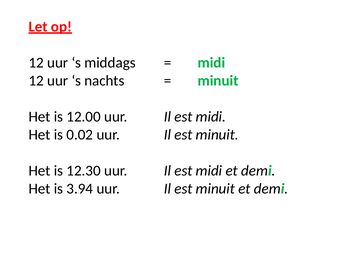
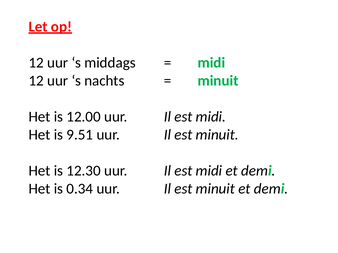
0.02: 0.02 -> 9.51
3.94: 3.94 -> 0.34
